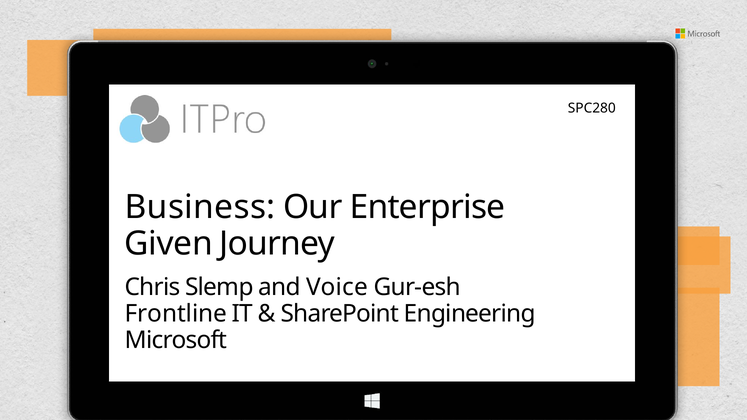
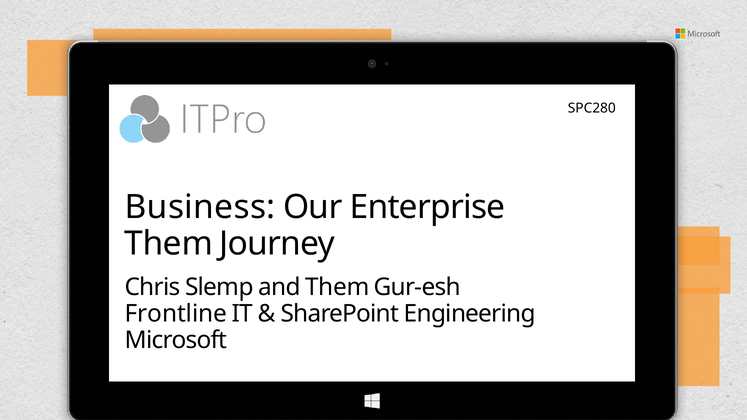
Given at (169, 244): Given -> Them
and Voice: Voice -> Them
